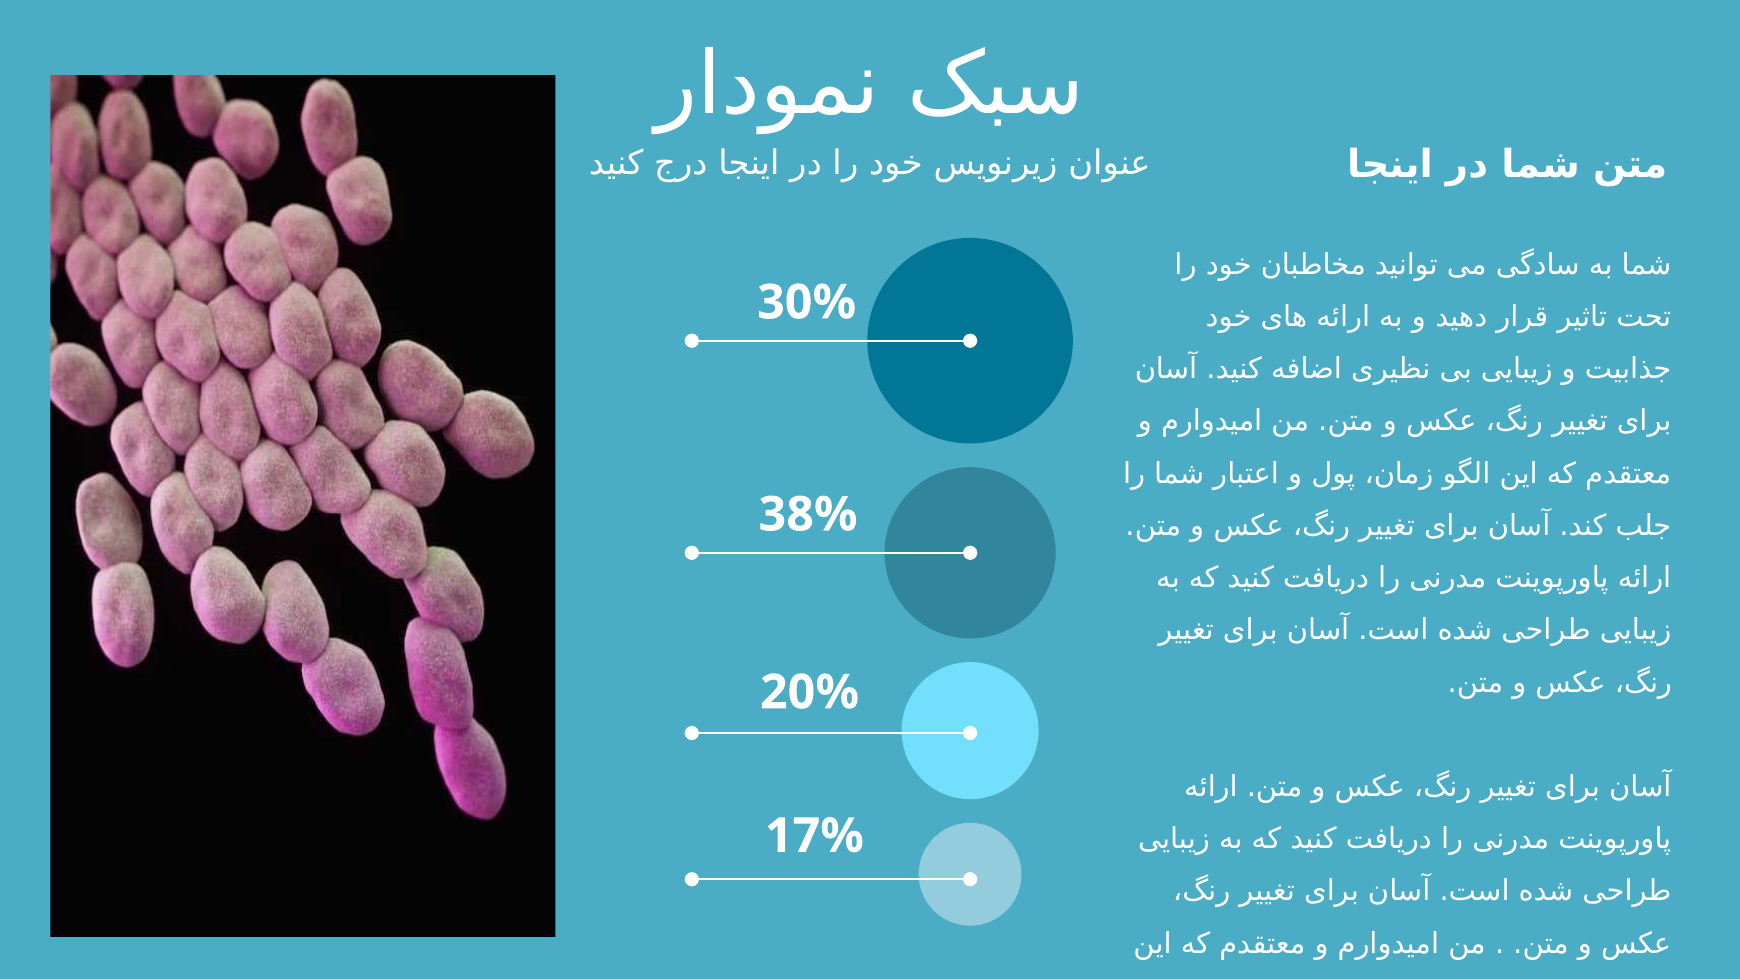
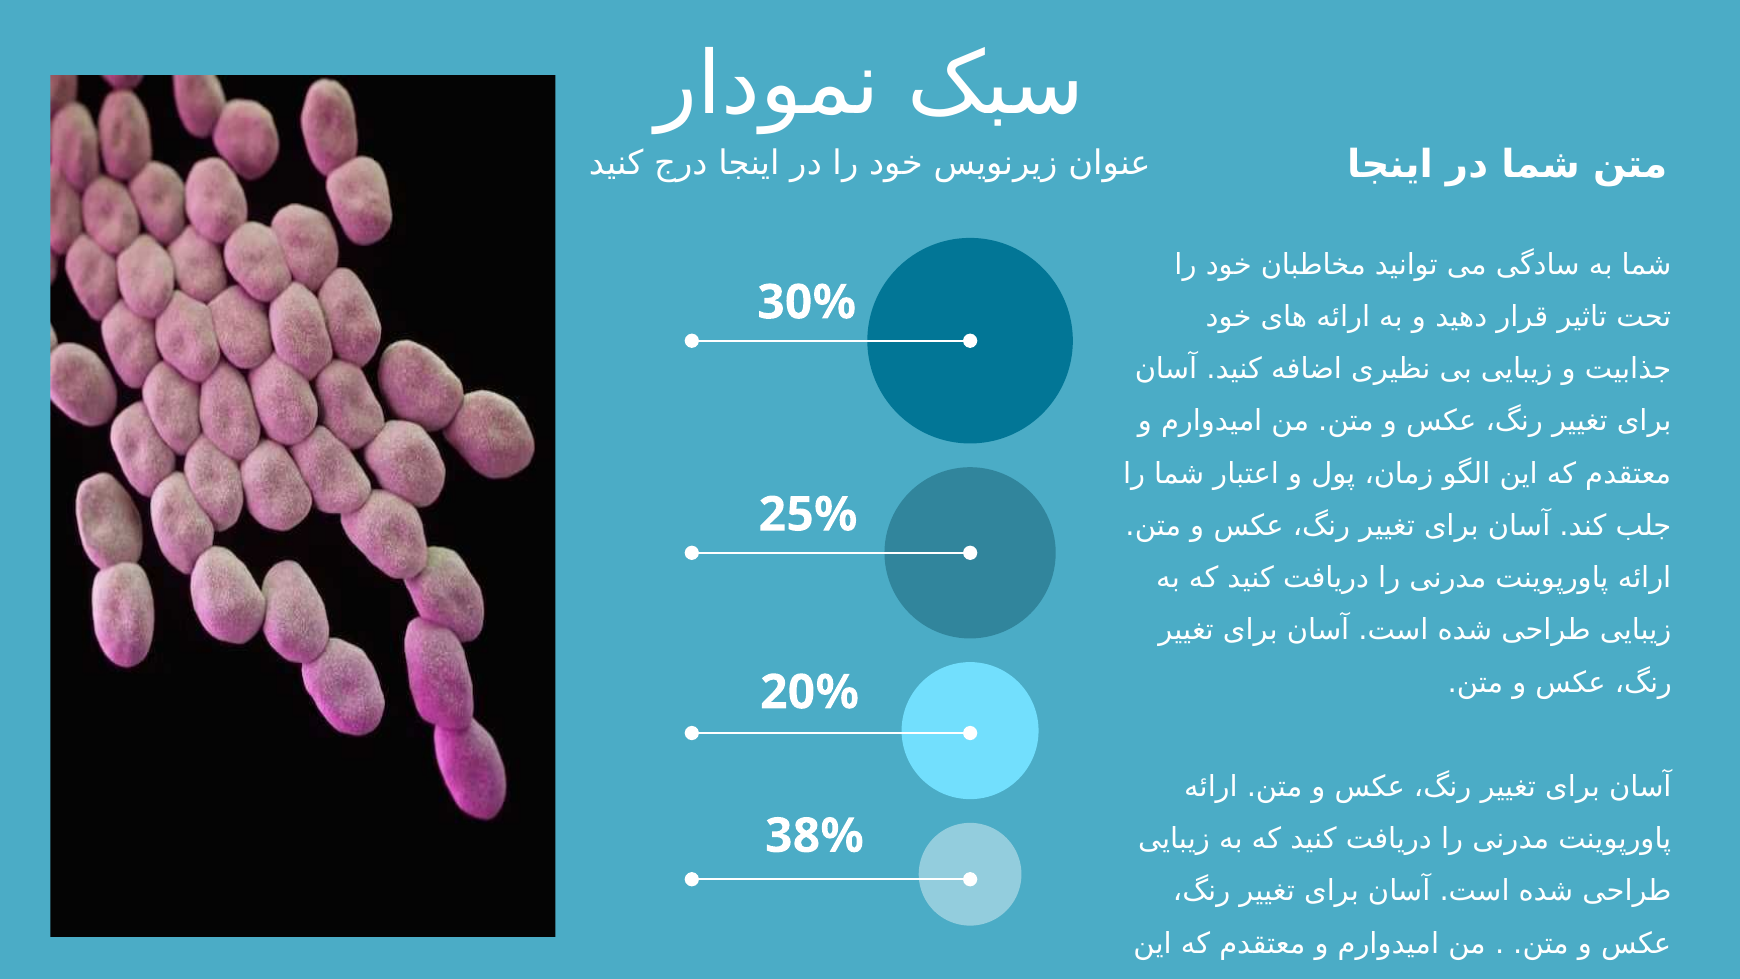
38%: 38% -> 25%
17%: 17% -> 38%
